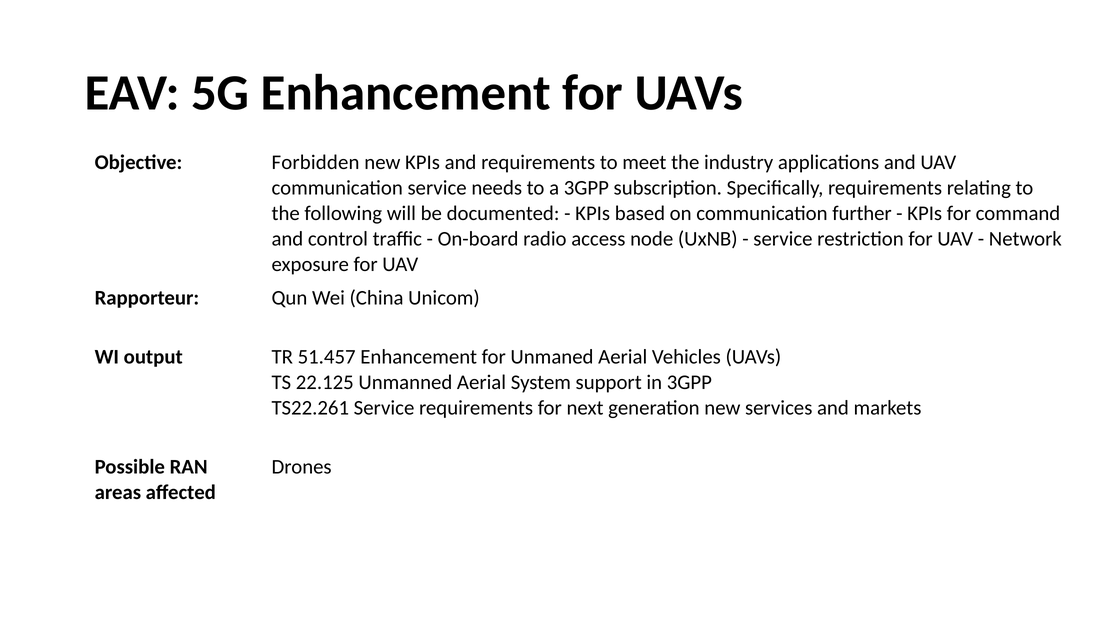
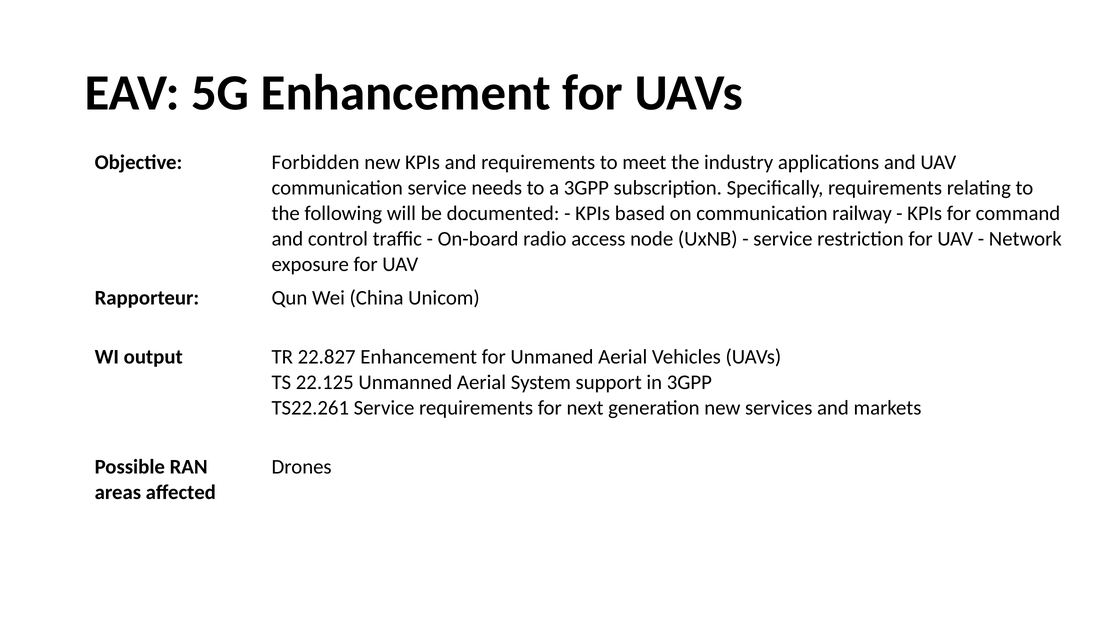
further: further -> railway
51.457: 51.457 -> 22.827
